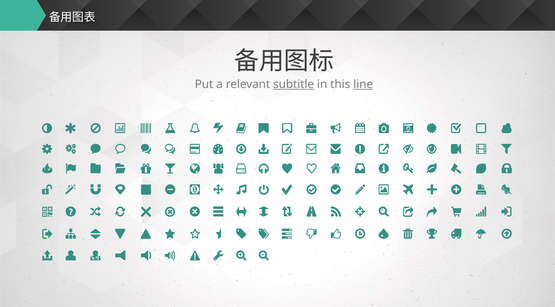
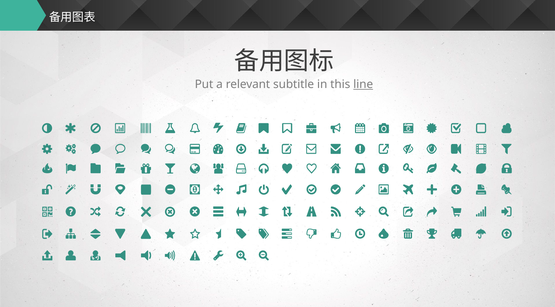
subtitle underline: present -> none
